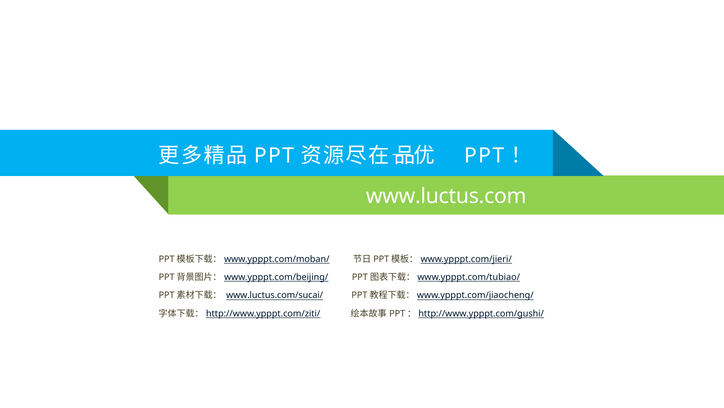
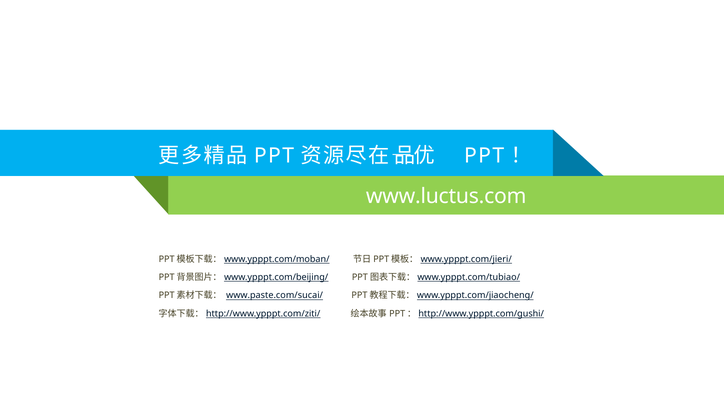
www.luctus.com/sucai/: www.luctus.com/sucai/ -> www.paste.com/sucai/
